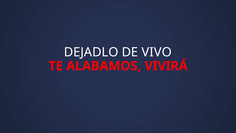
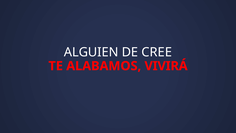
DEJADLO: DEJADLO -> ALGUIEN
VIVO: VIVO -> CREE
